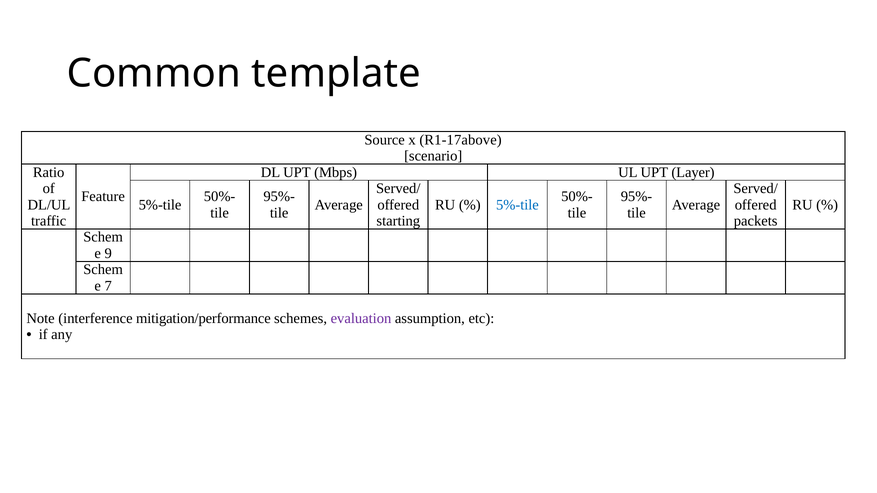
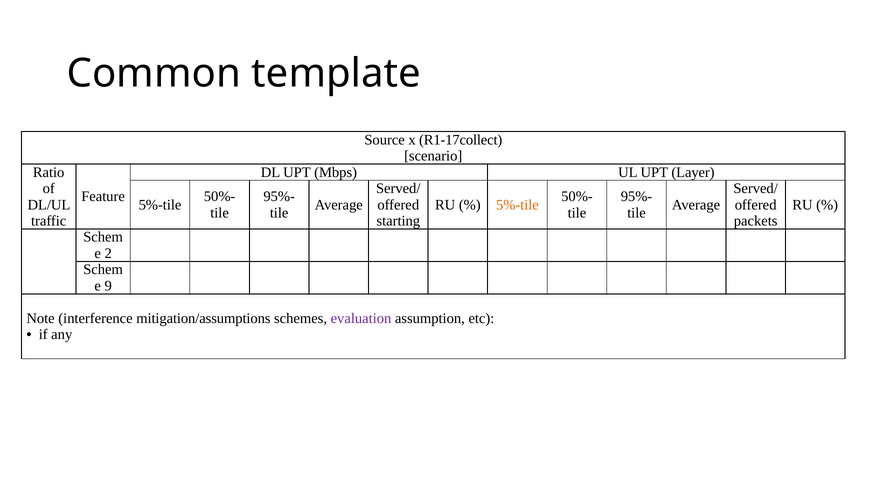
R1-17above: R1-17above -> R1-17collect
5%-tile at (517, 205) colour: blue -> orange
9: 9 -> 2
7: 7 -> 9
mitigation/performance: mitigation/performance -> mitigation/assumptions
